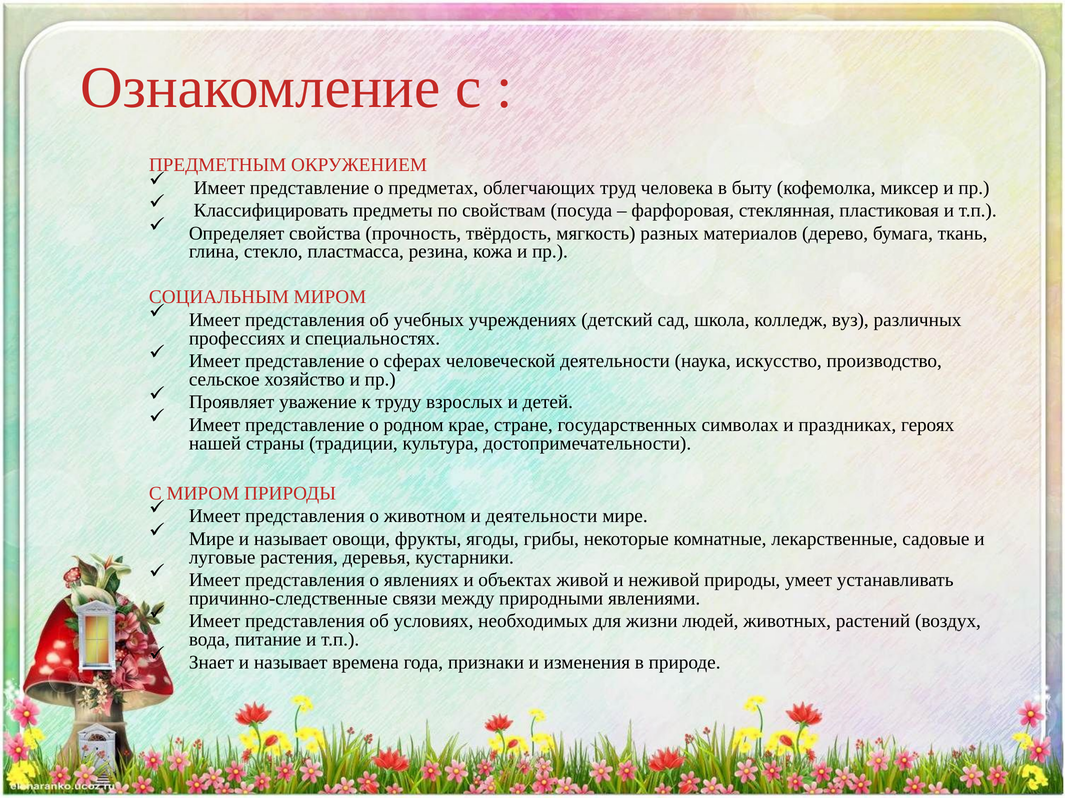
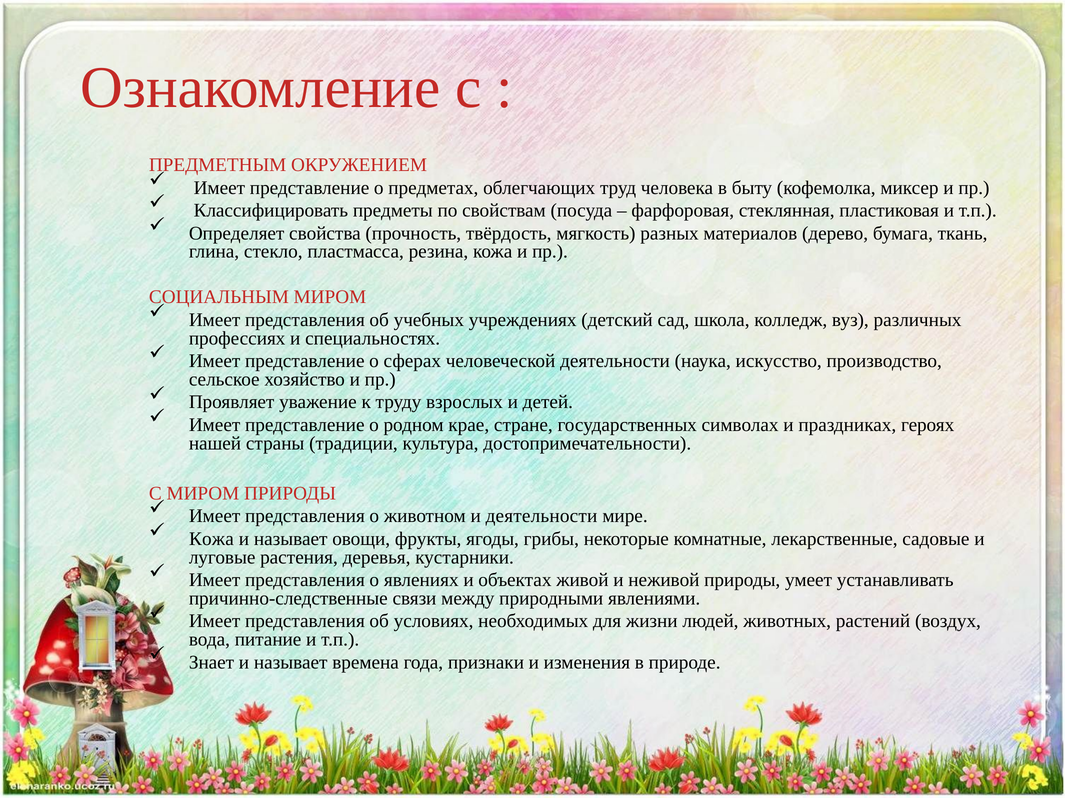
Мире at (212, 539): Мире -> Кожа
